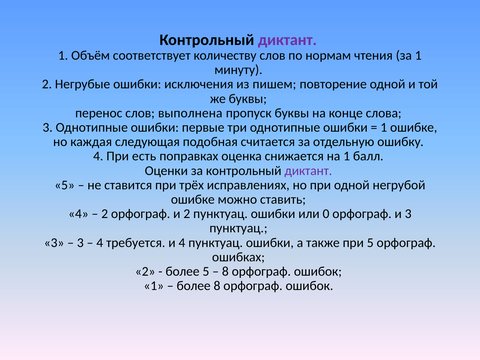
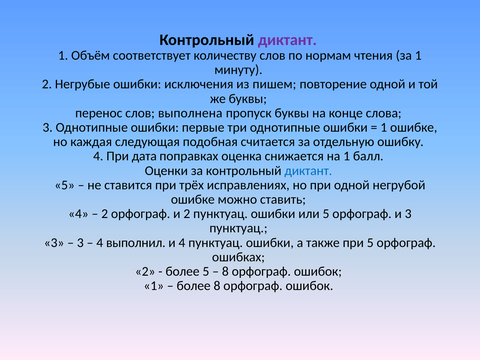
есть: есть -> дата
диктант at (308, 171) colour: purple -> blue
или 0: 0 -> 5
требуется: требуется -> выполнил
